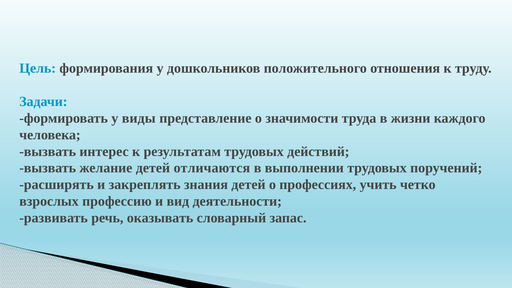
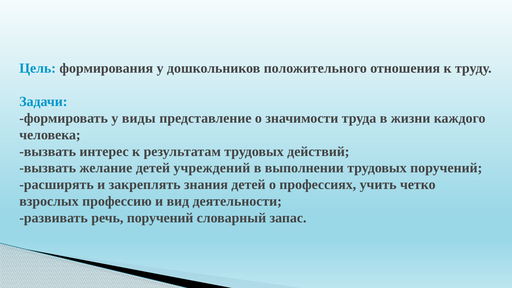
отличаются: отличаются -> учреждений
речь оказывать: оказывать -> поручений
